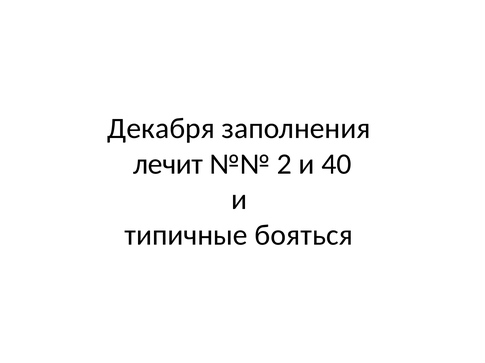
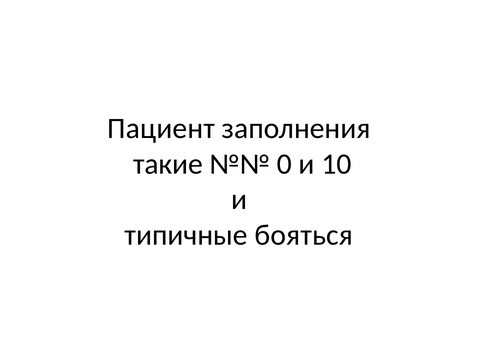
Декабря: Декабря -> Пациент
лечит: лечит -> такие
2: 2 -> 0
40: 40 -> 10
